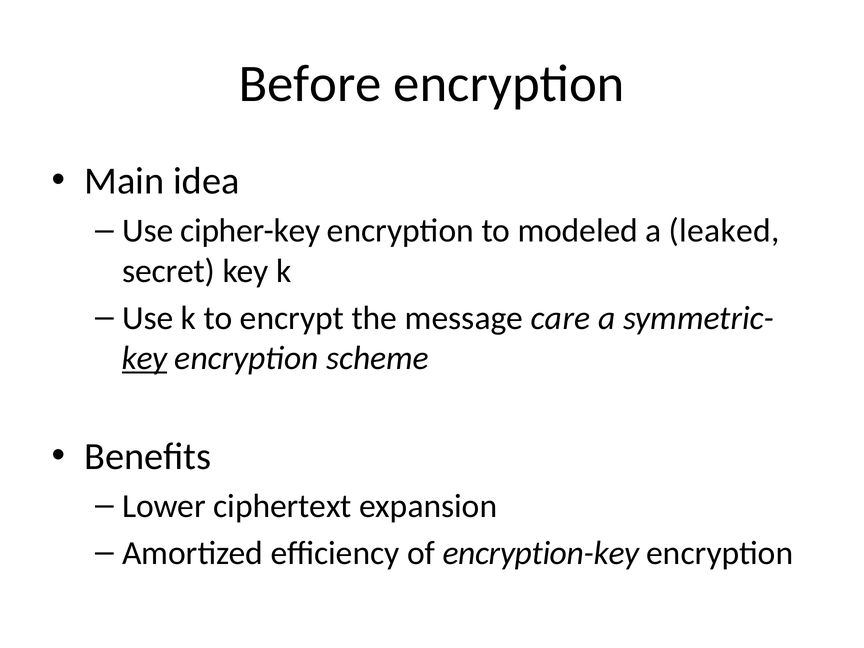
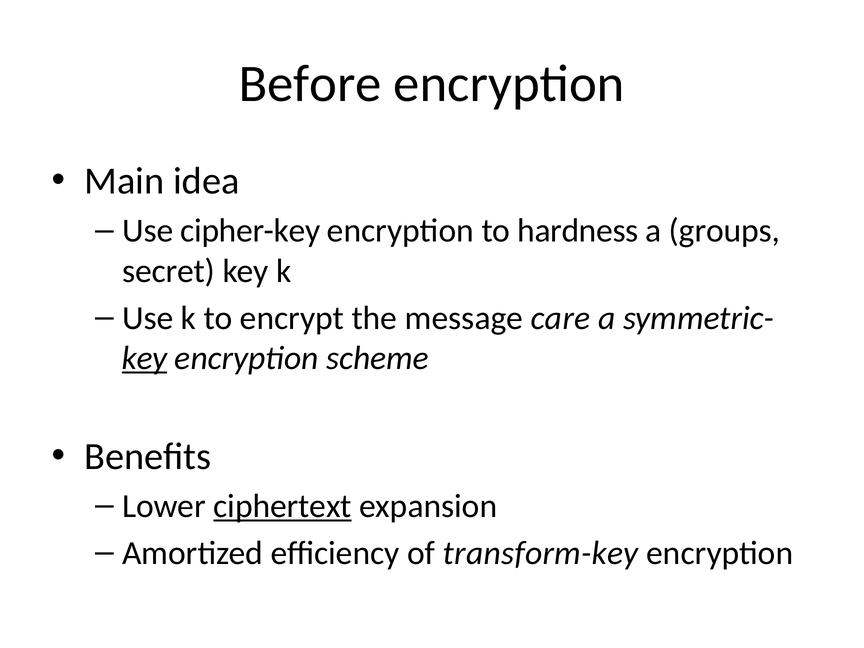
modeled: modeled -> hardness
leaked: leaked -> groups
ciphertext underline: none -> present
encryption-key: encryption-key -> transform-key
